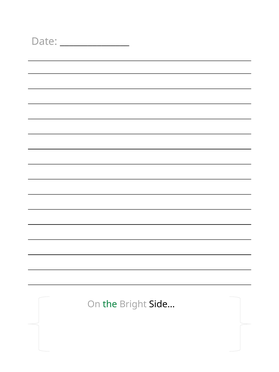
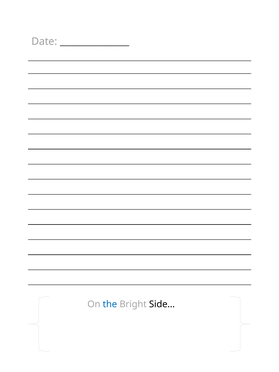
the colour: green -> blue
